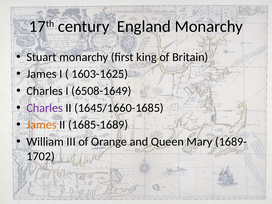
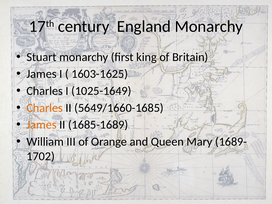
6508-1649: 6508-1649 -> 1025-1649
Charles at (45, 108) colour: purple -> orange
1645/1660-1685: 1645/1660-1685 -> 5649/1660-1685
